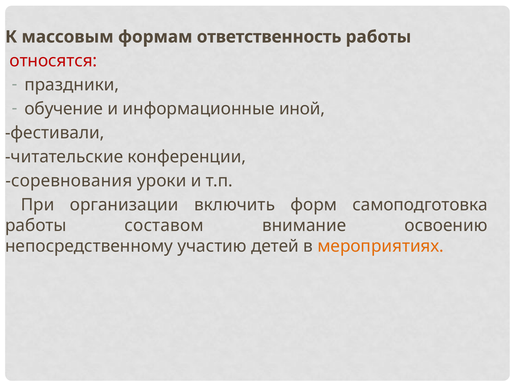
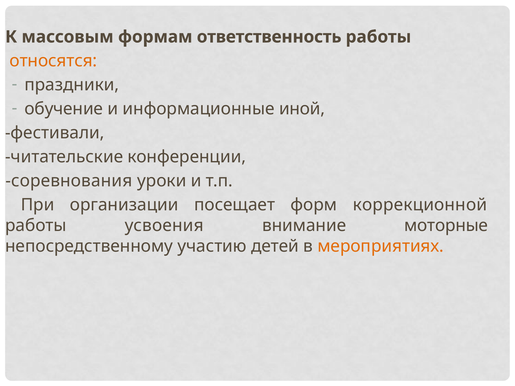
относятся colour: red -> orange
включить: включить -> посещает
самоподготовка: самоподготовка -> коррекционной
составом: составом -> усвоения
освоению: освоению -> моторные
